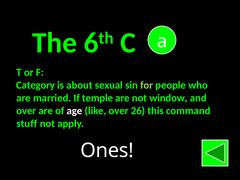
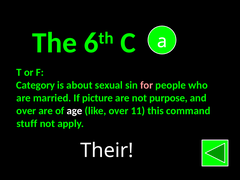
for colour: light green -> pink
temple: temple -> picture
window: window -> purpose
26: 26 -> 11
Ones: Ones -> Their
